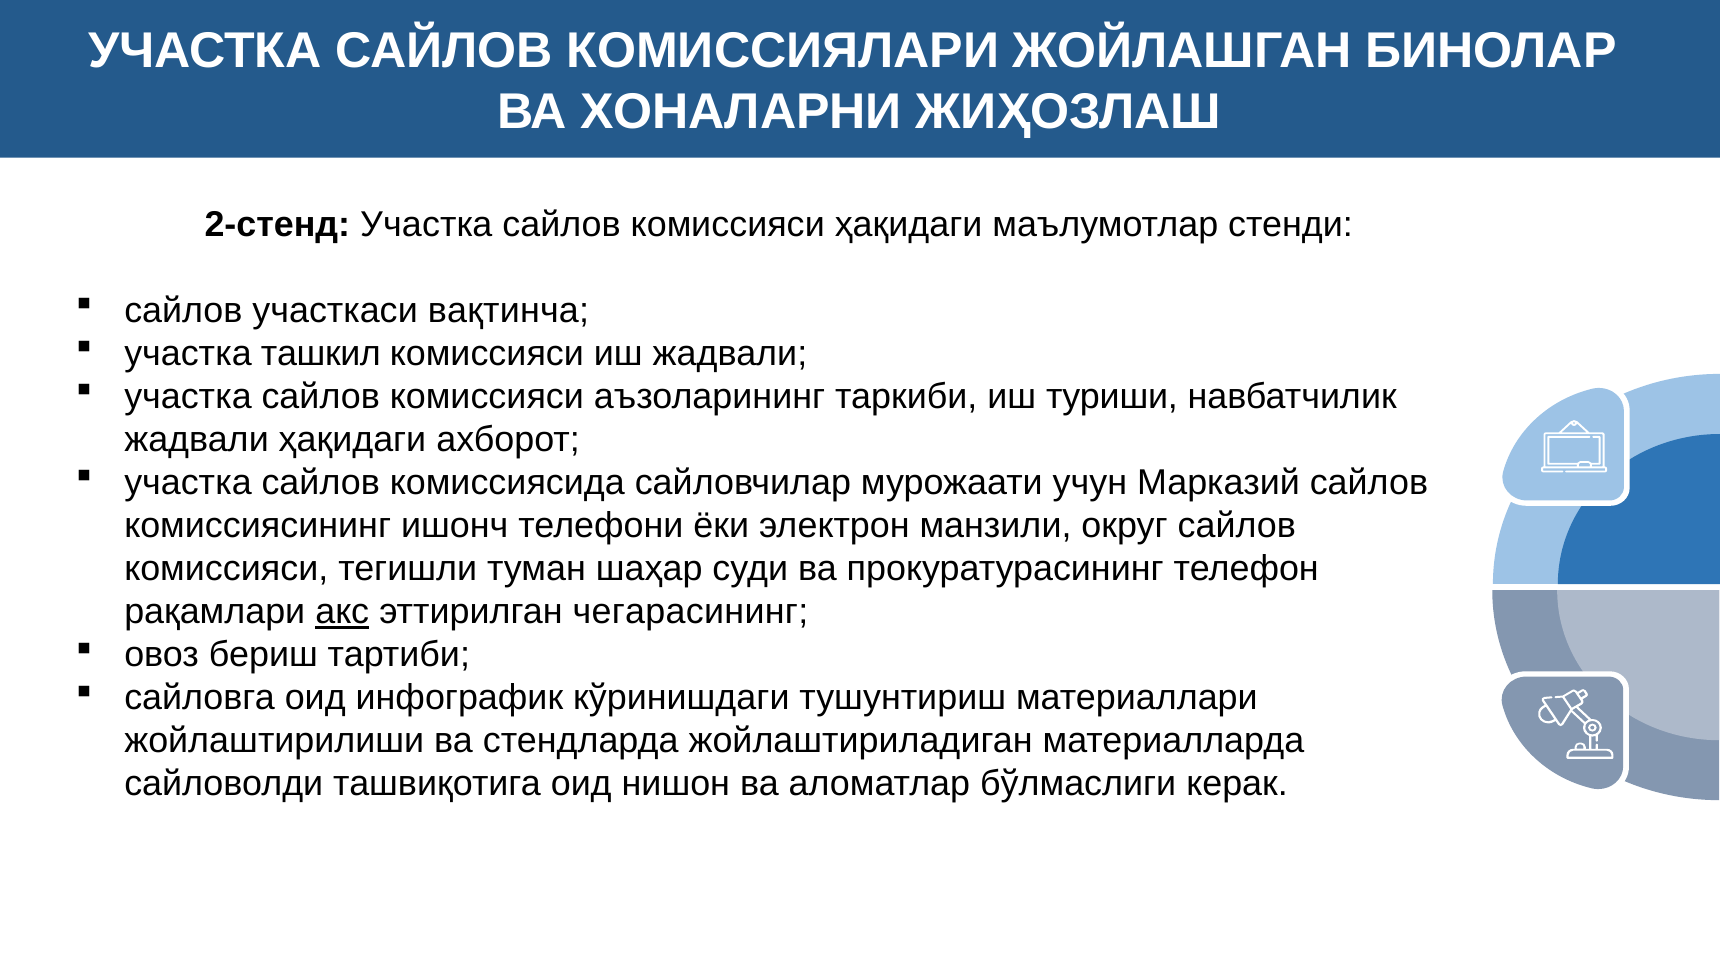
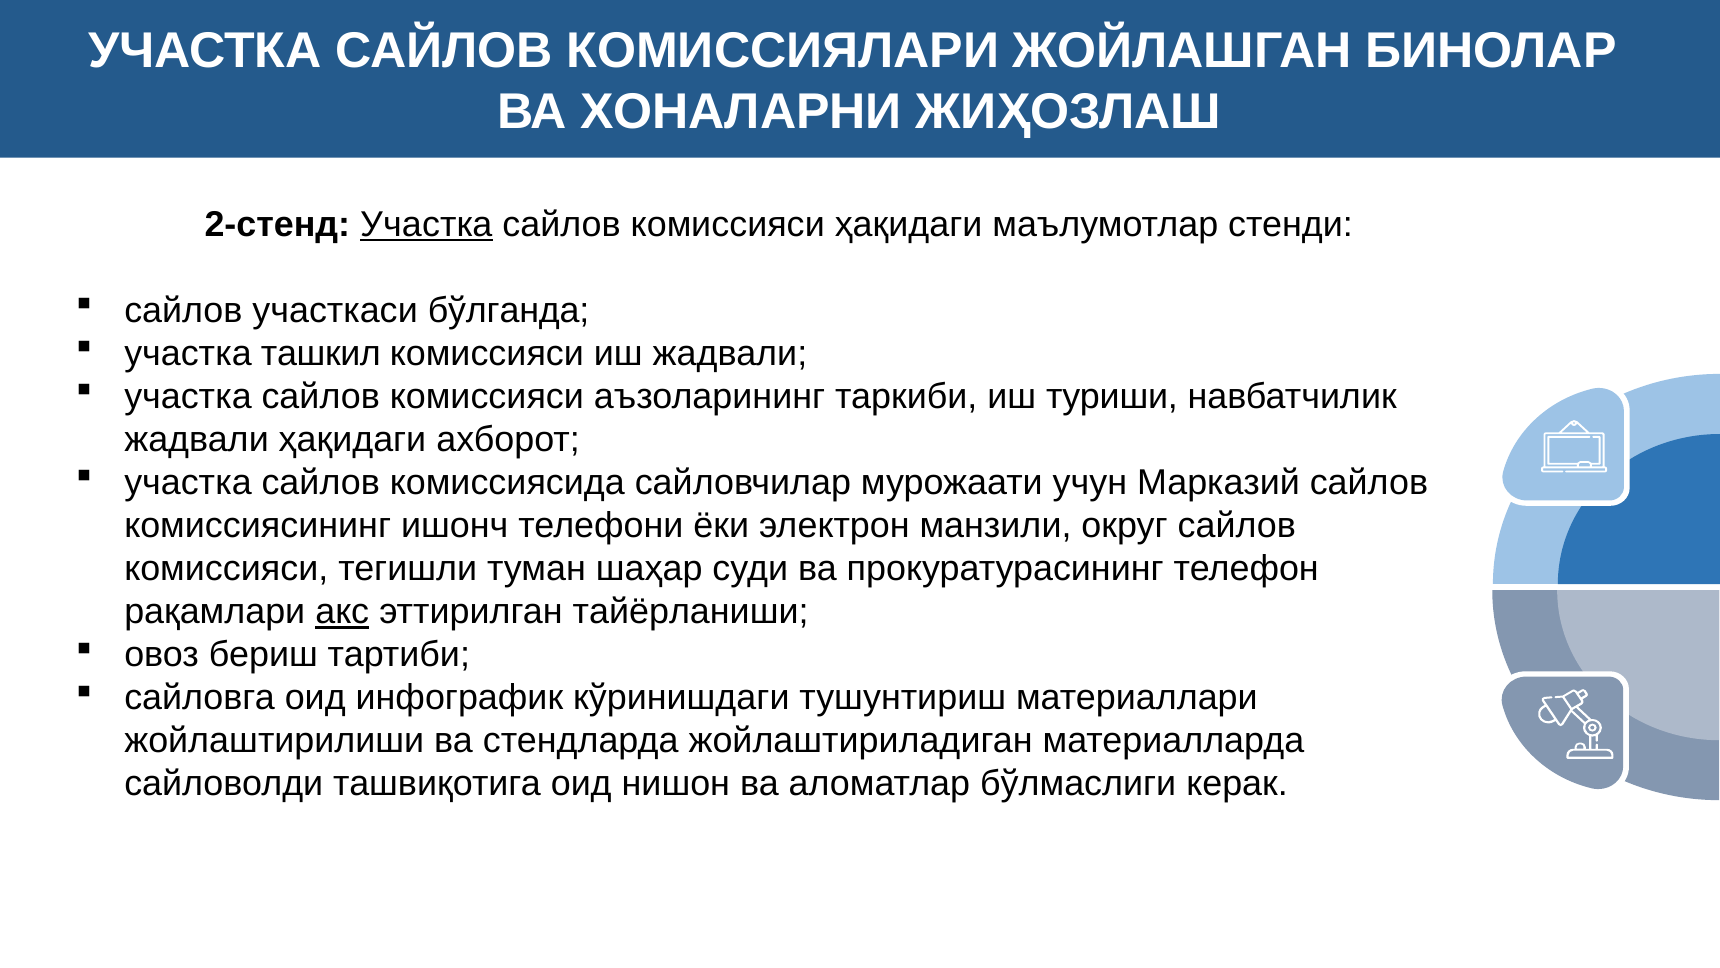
Участка at (426, 225) underline: none -> present
вақтинча: вақтинча -> бўлганда
чегарасининг: чегарасининг -> тайёрланиши
